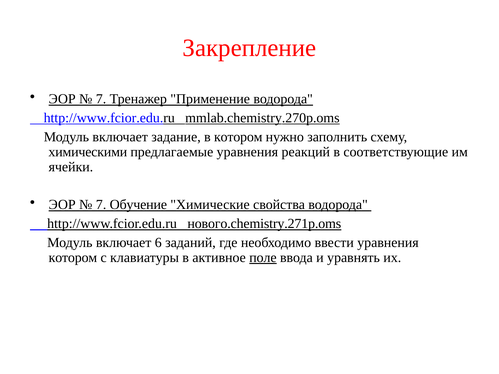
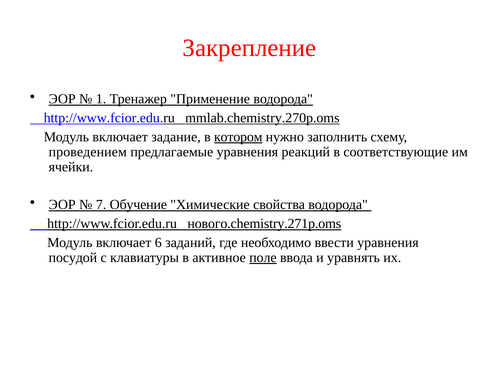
7 at (101, 99): 7 -> 1
котором at (238, 137) underline: none -> present
химическими: химическими -> проведением
котором at (73, 258): котором -> посудой
